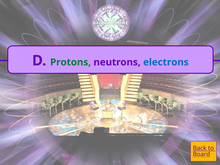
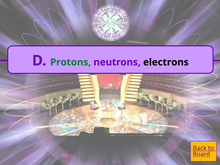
electrons colour: blue -> black
